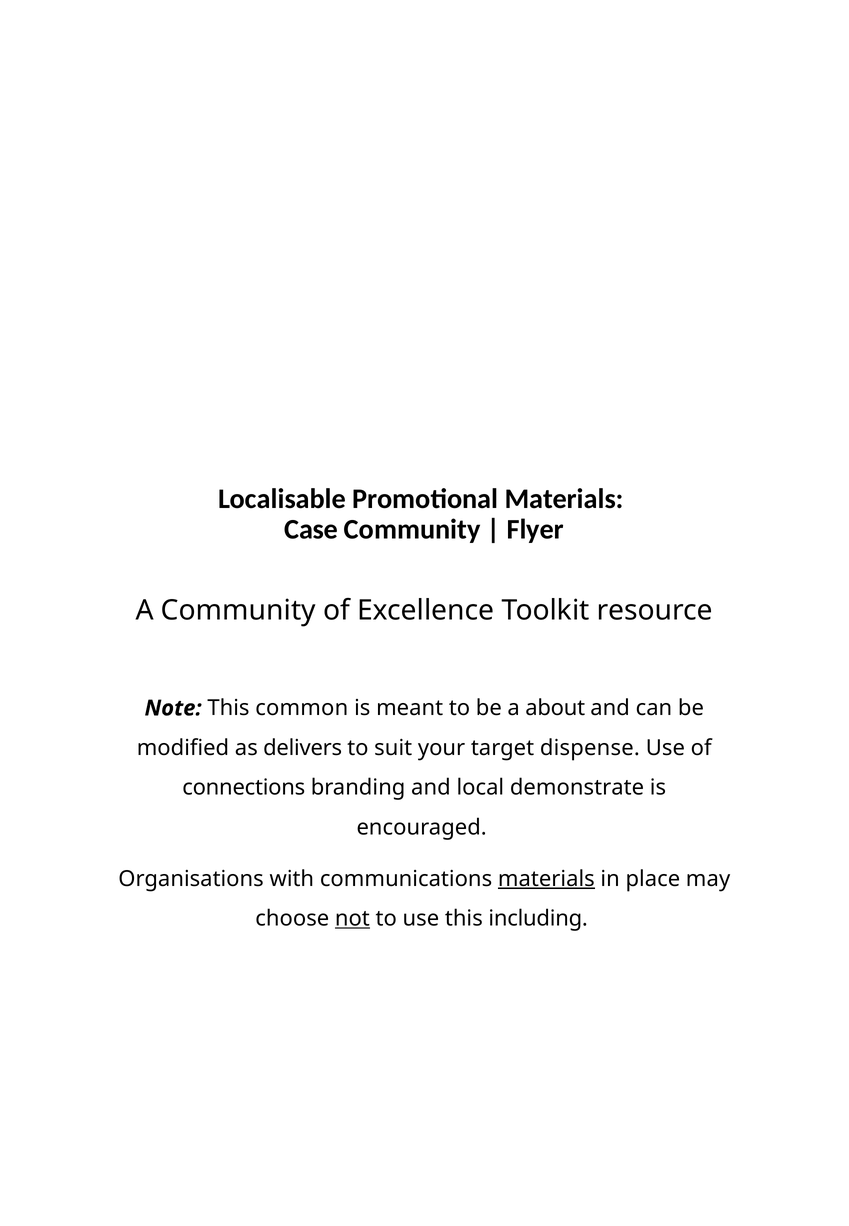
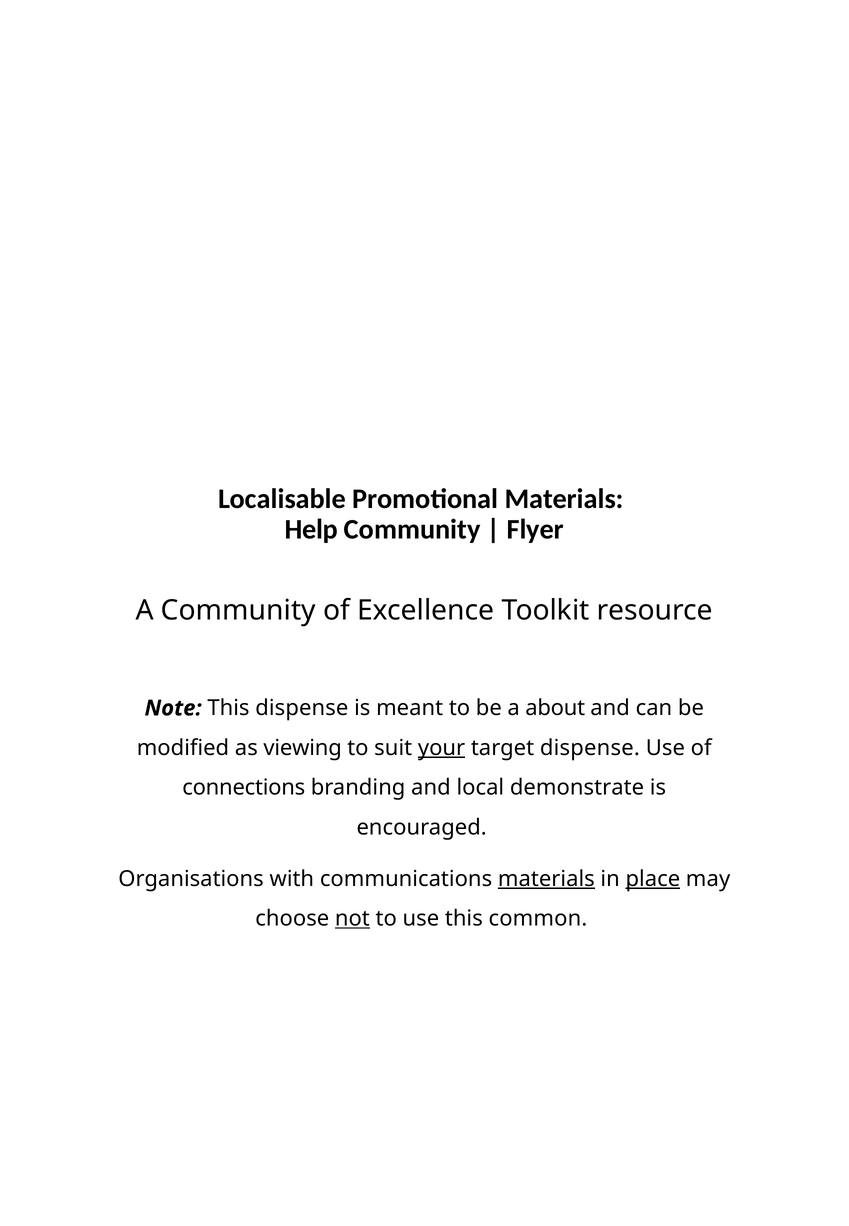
Case: Case -> Help
This common: common -> dispense
delivers: delivers -> viewing
your underline: none -> present
place underline: none -> present
including: including -> common
